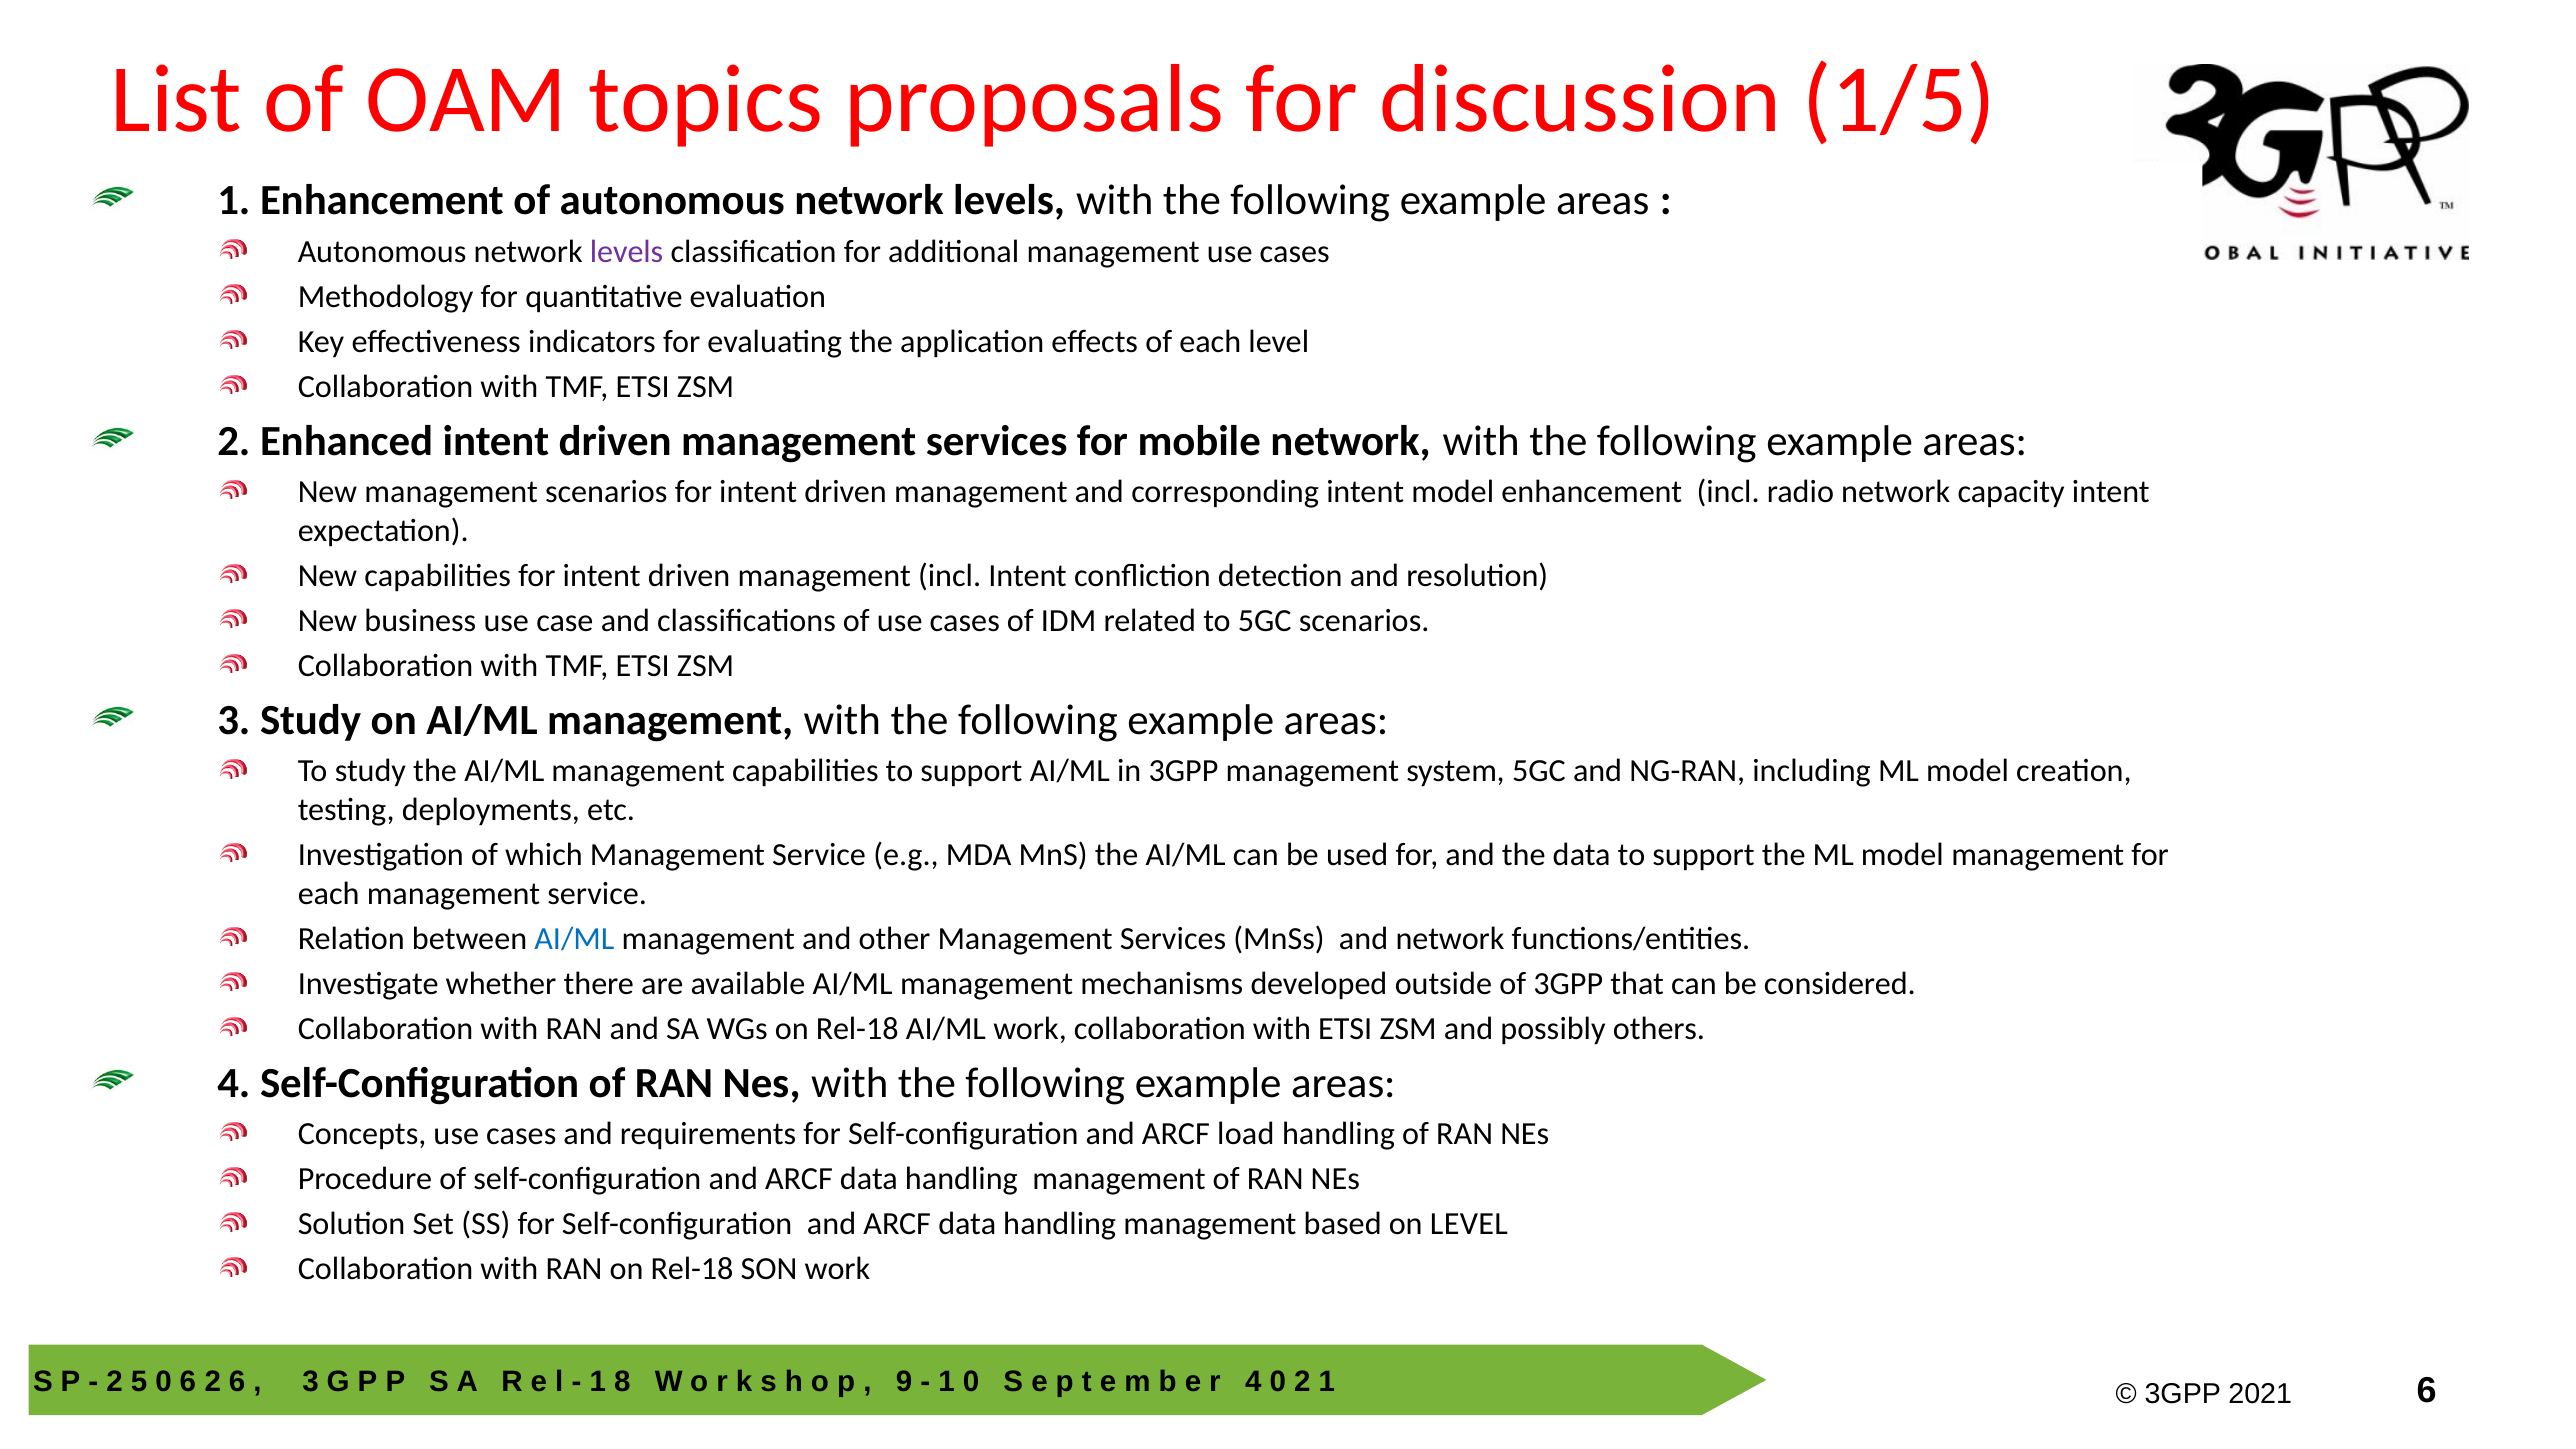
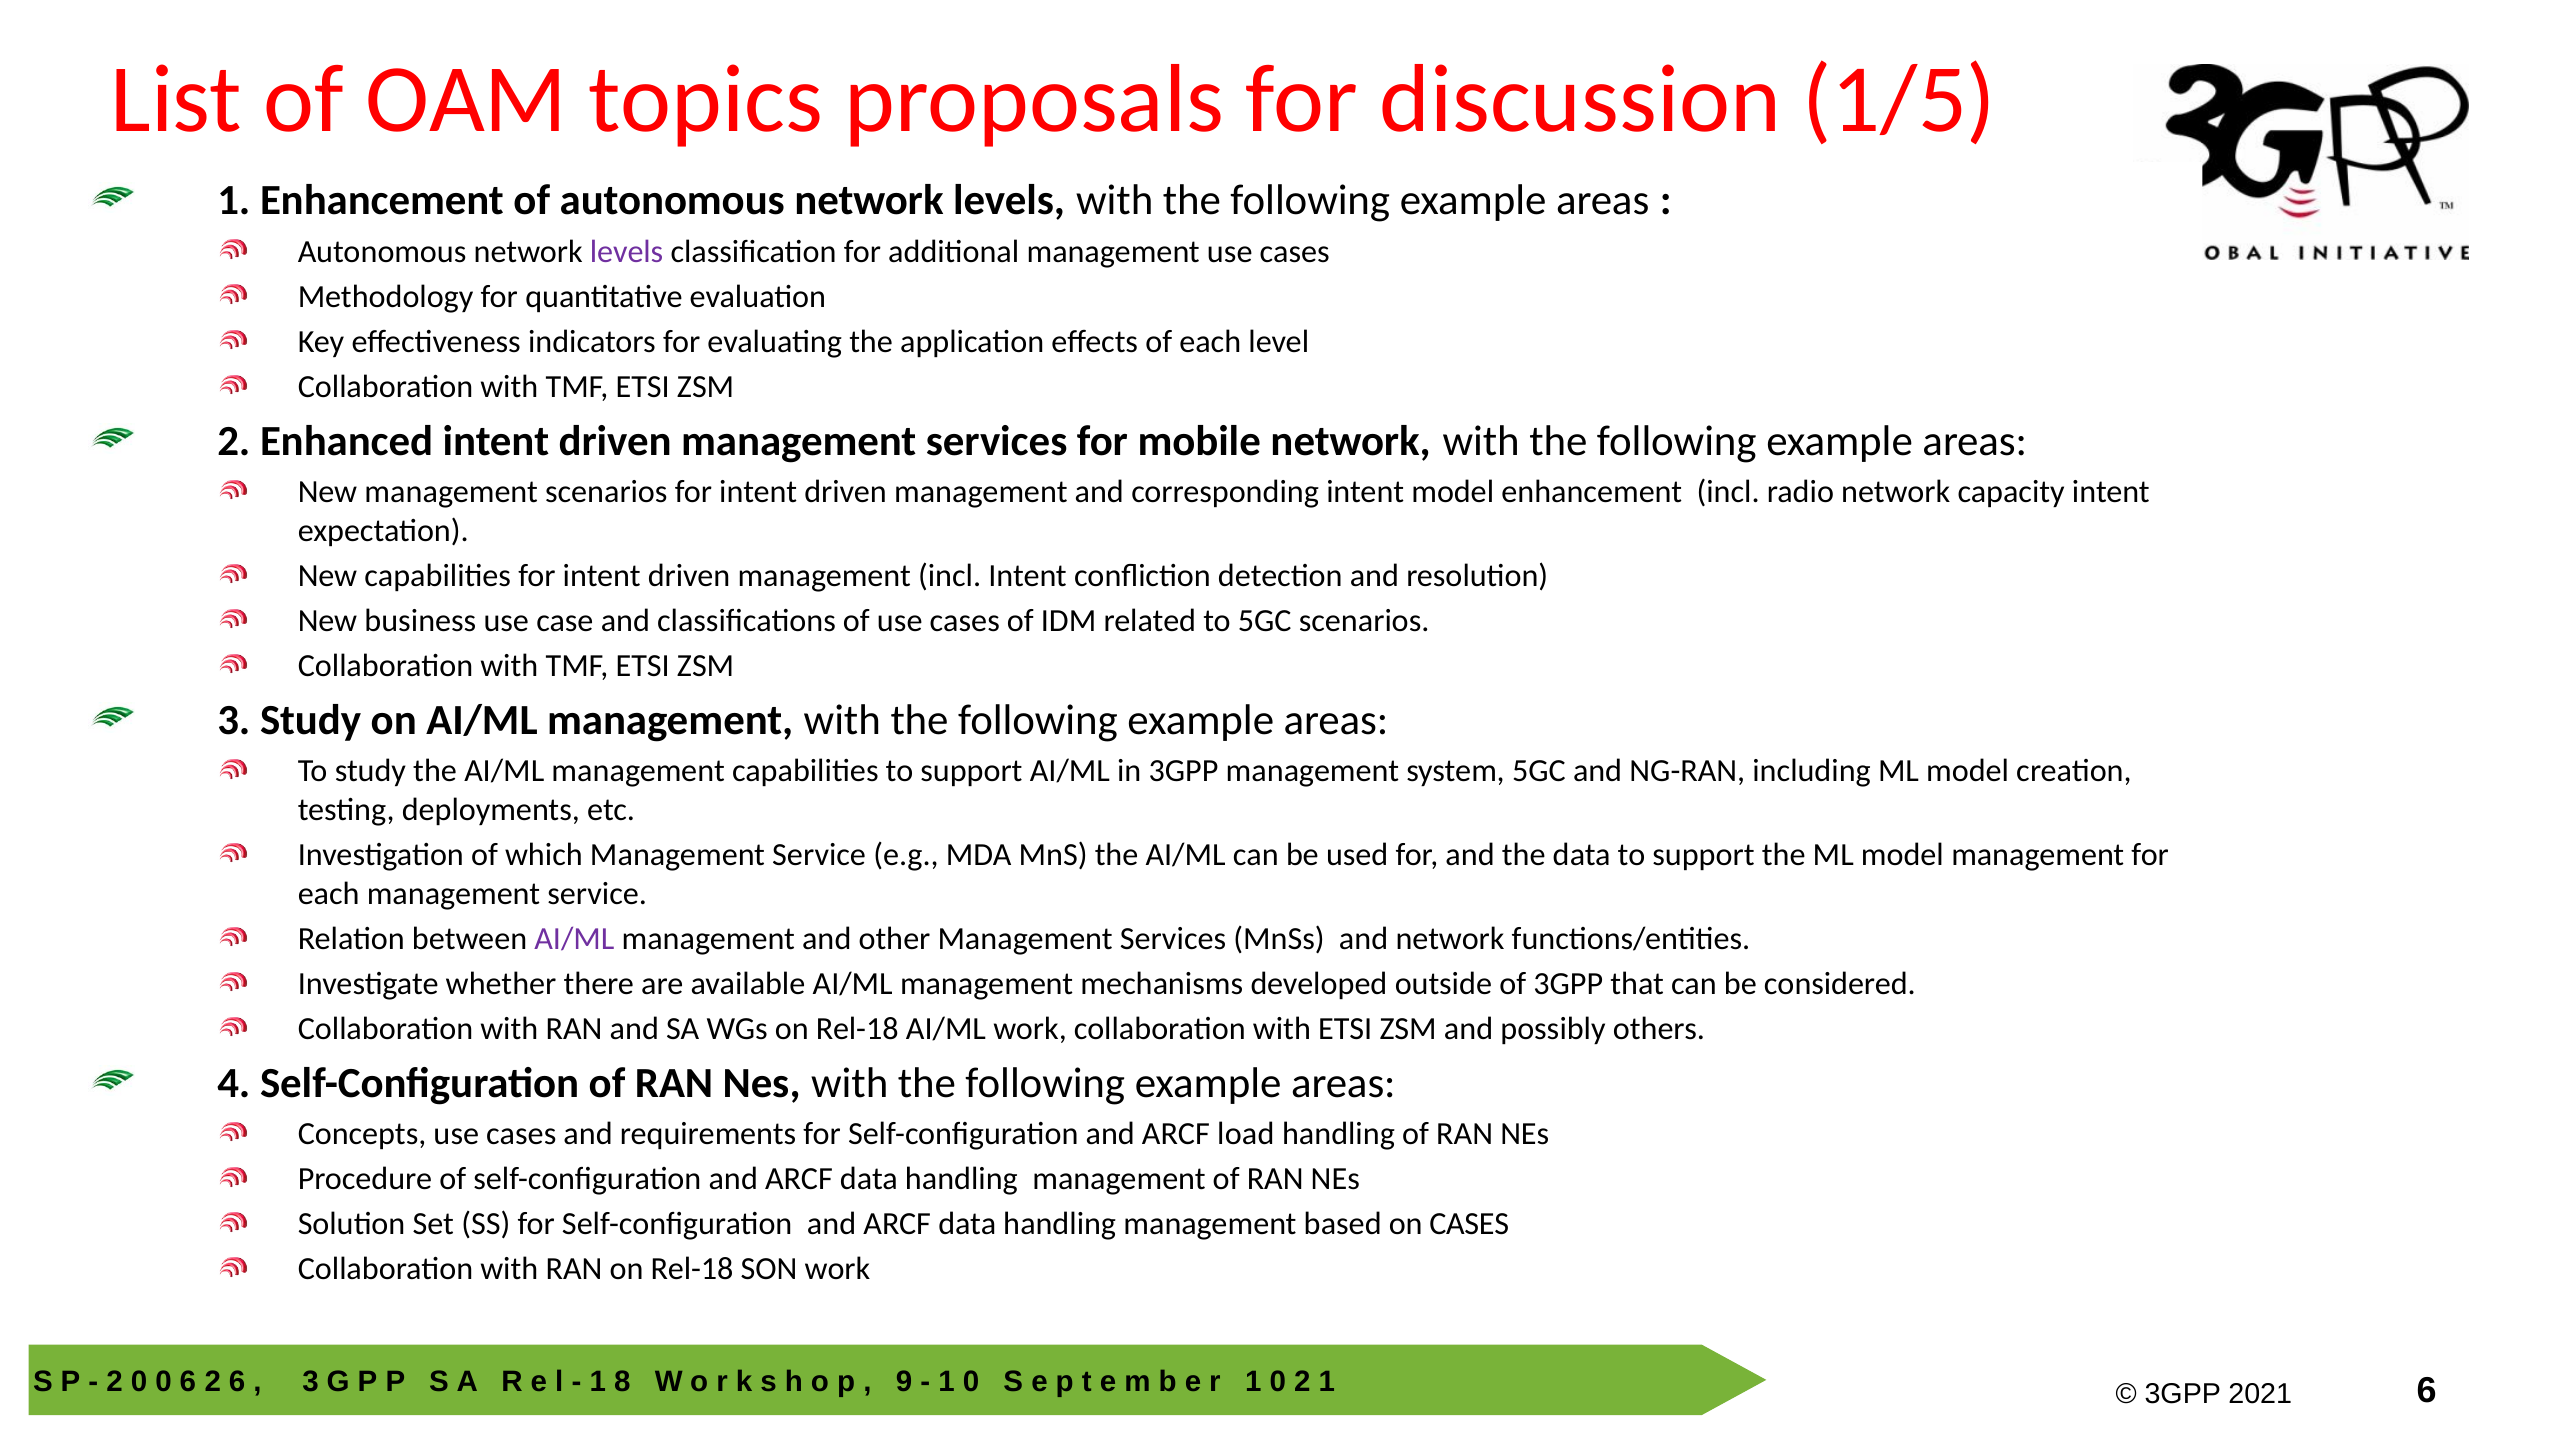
AI/ML at (574, 939) colour: blue -> purple
on LEVEL: LEVEL -> CASES
2 5: 5 -> 0
4 at (1253, 1381): 4 -> 1
